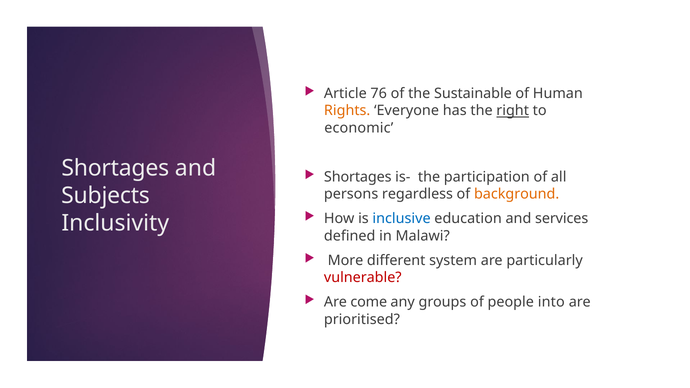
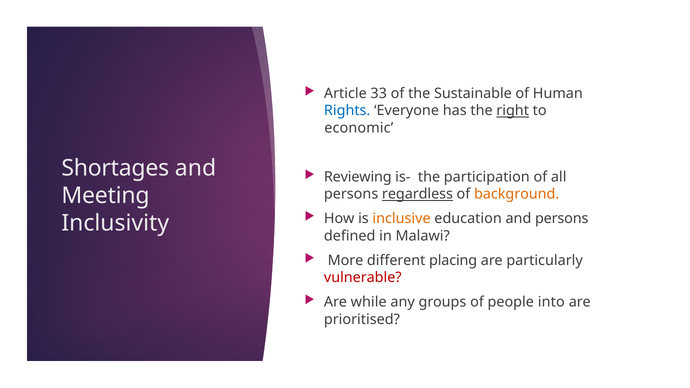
76: 76 -> 33
Rights colour: orange -> blue
Shortages at (358, 177): Shortages -> Reviewing
Subjects: Subjects -> Meeting
regardless underline: none -> present
inclusive colour: blue -> orange
and services: services -> persons
system: system -> placing
come: come -> while
